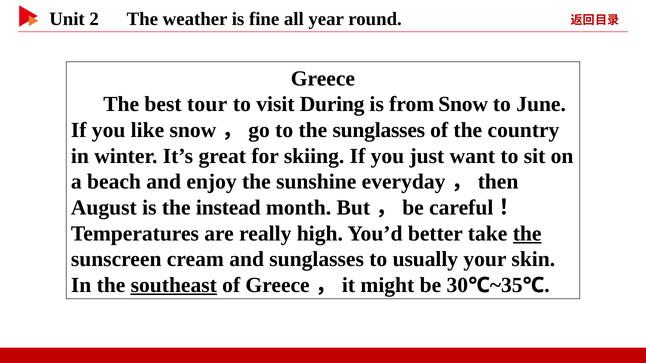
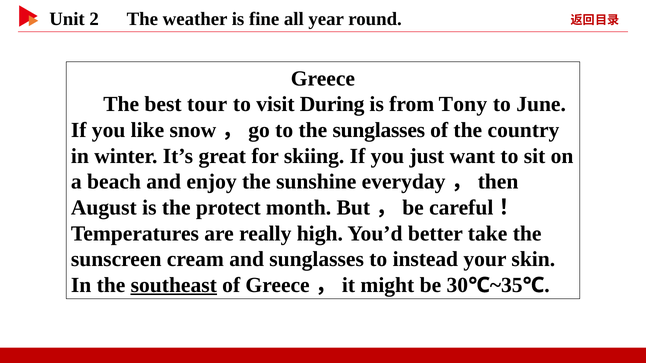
from Snow: Snow -> Tony
instead: instead -> protect
the at (527, 234) underline: present -> none
usually: usually -> instead
